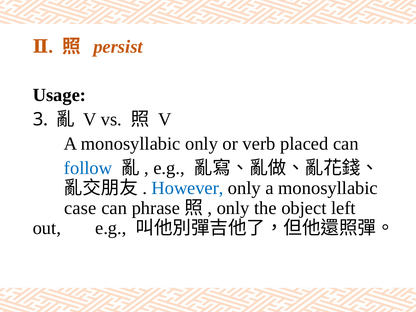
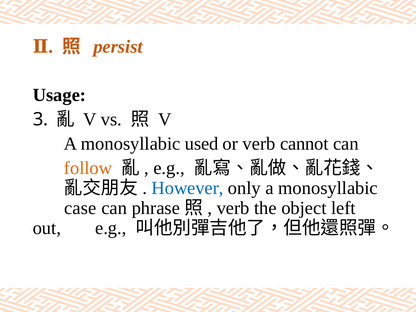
monosyllabic only: only -> used
placed: placed -> cannot
follow colour: blue -> orange
only at (233, 208): only -> verb
